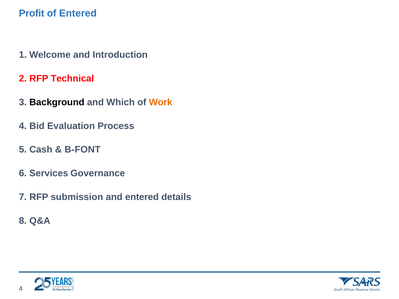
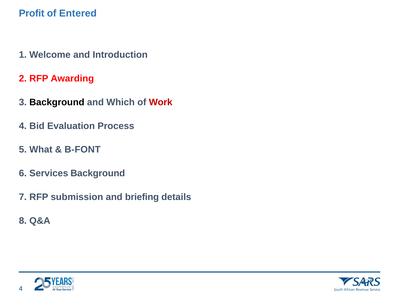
Technical: Technical -> Awarding
Work colour: orange -> red
Cash: Cash -> What
Services Governance: Governance -> Background
and entered: entered -> briefing
